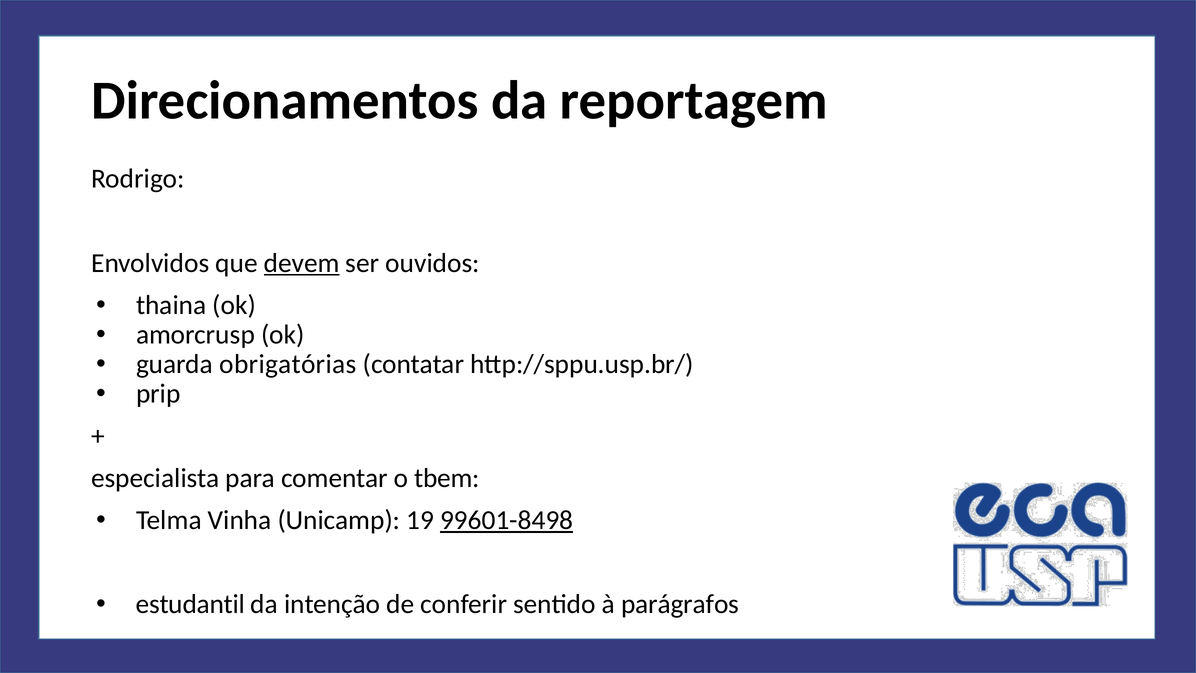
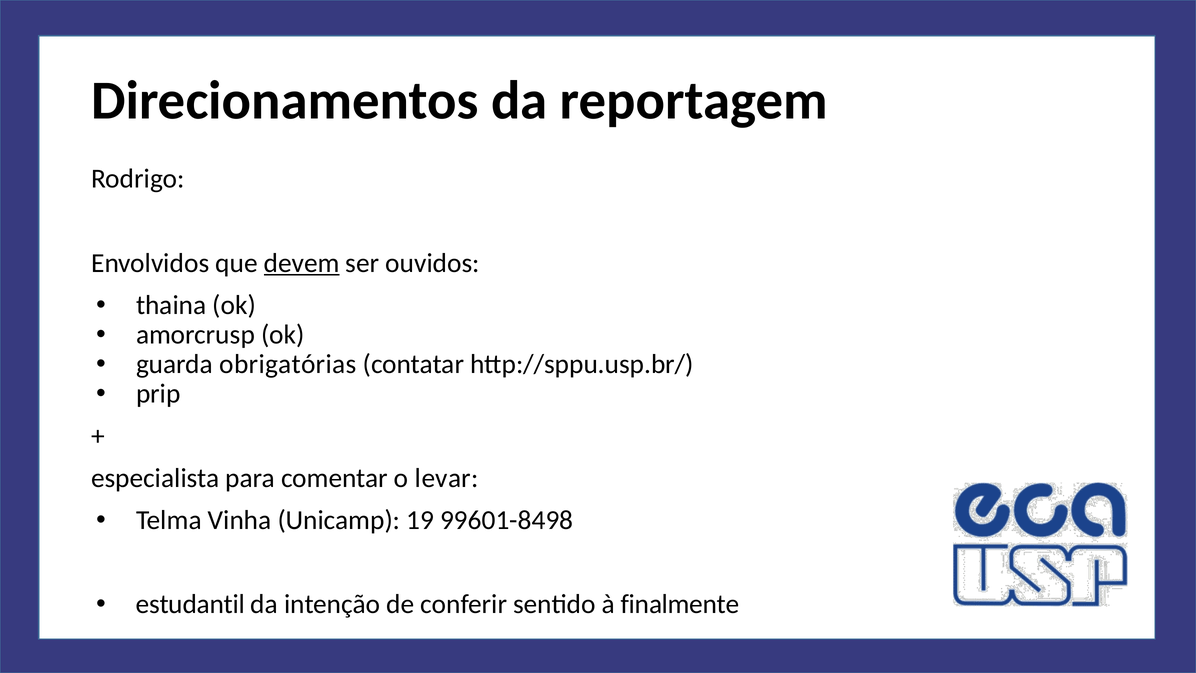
tbem: tbem -> levar
99601-8498 underline: present -> none
parágrafos: parágrafos -> finalmente
